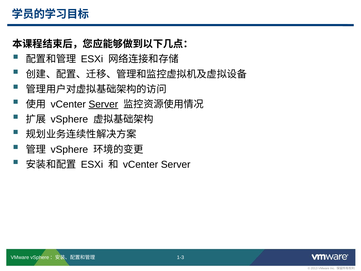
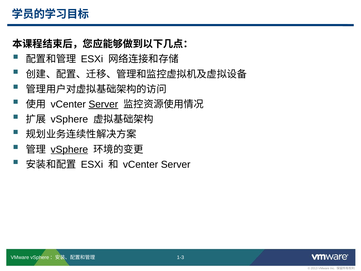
vSphere at (69, 149) underline: none -> present
